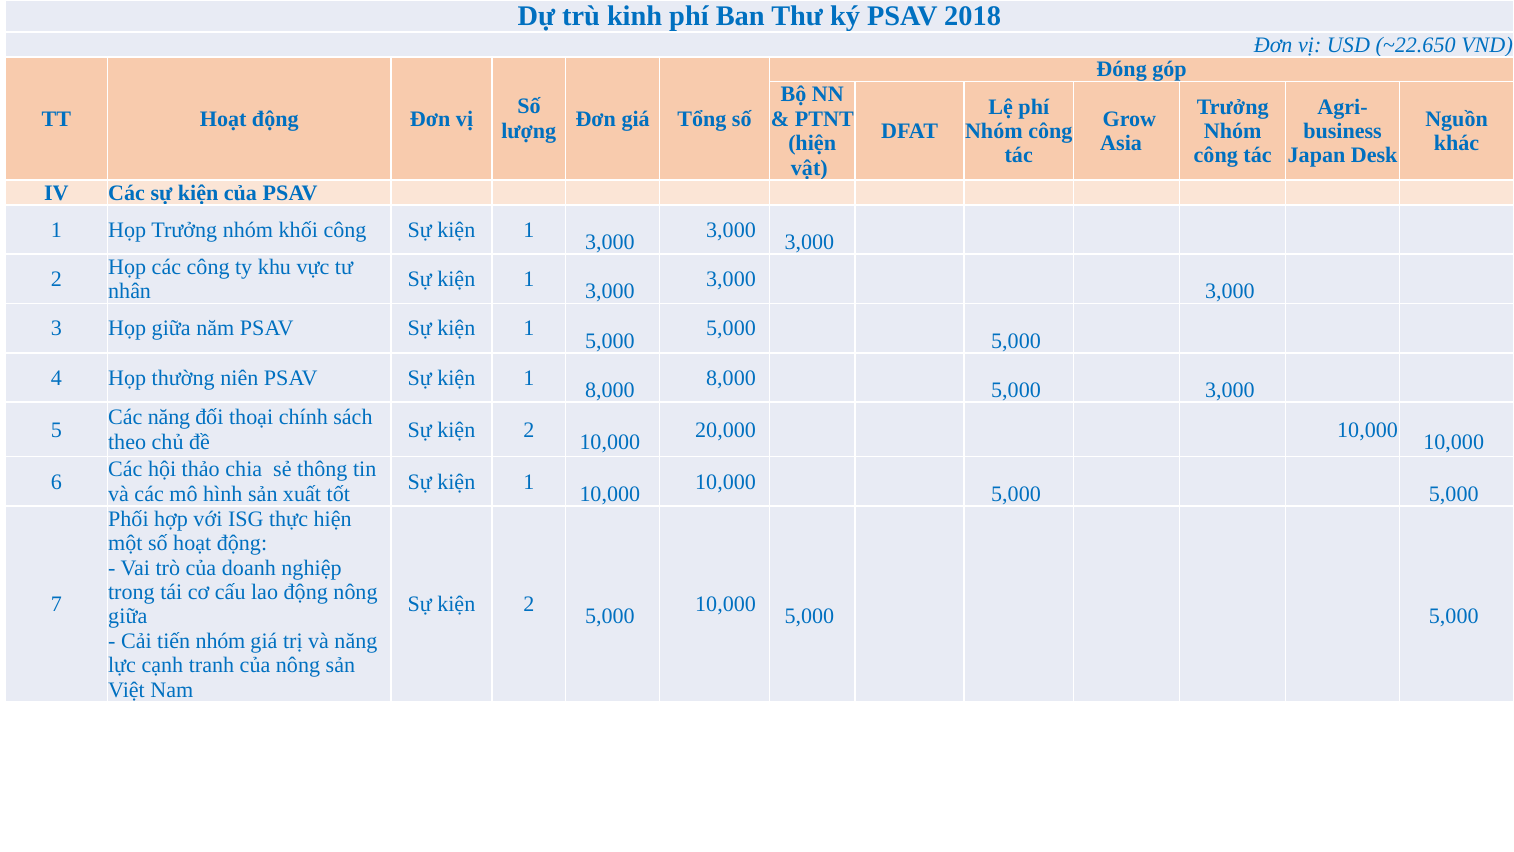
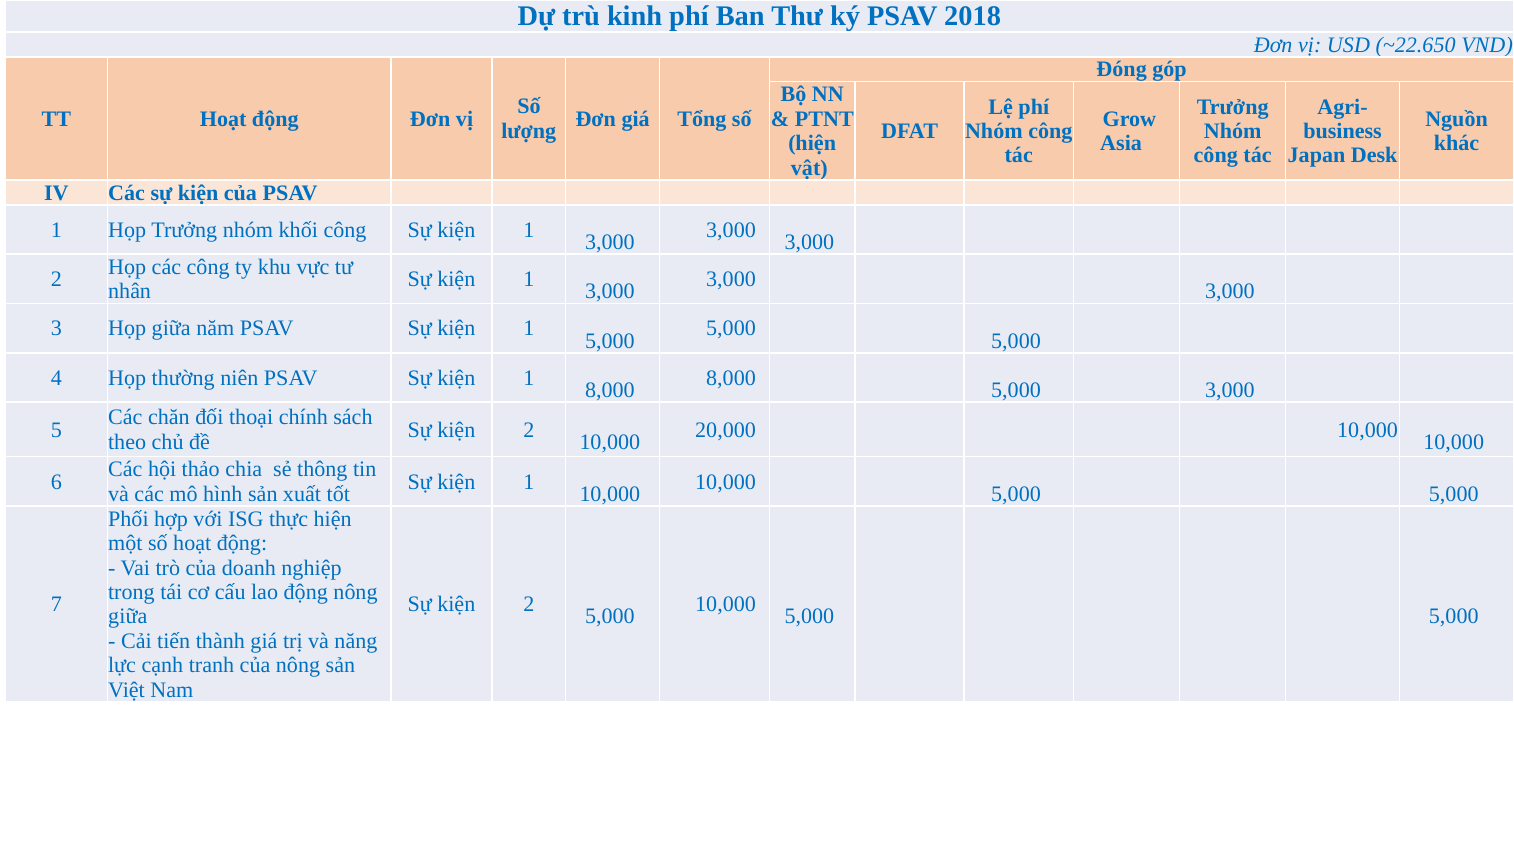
Các năng: năng -> chăn
tiến nhóm: nhóm -> thành
